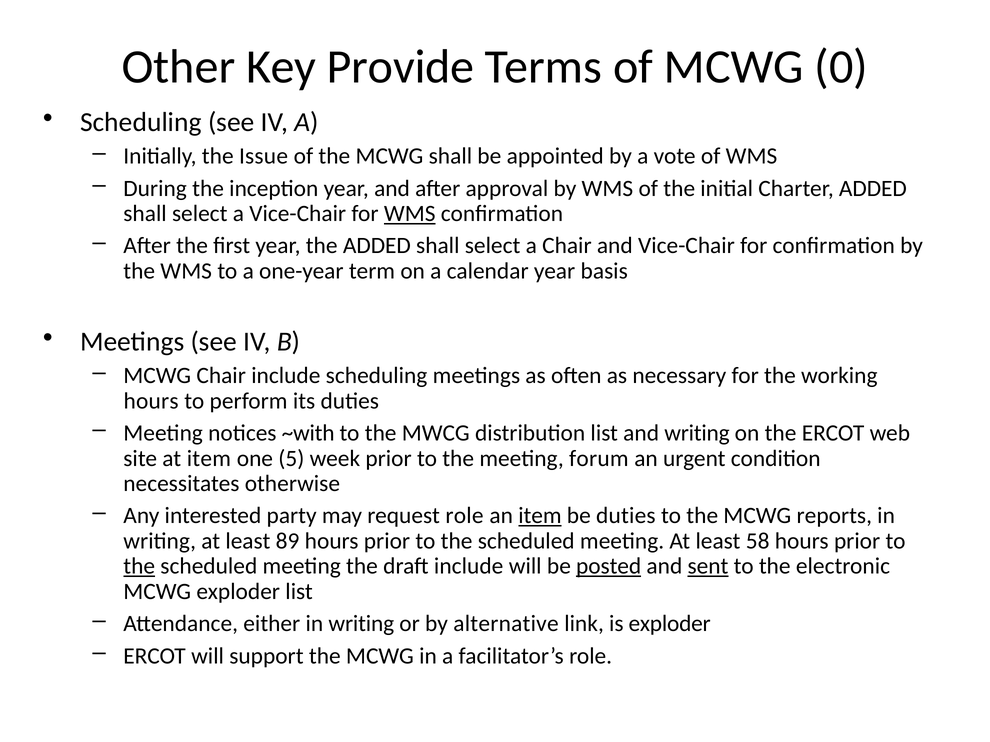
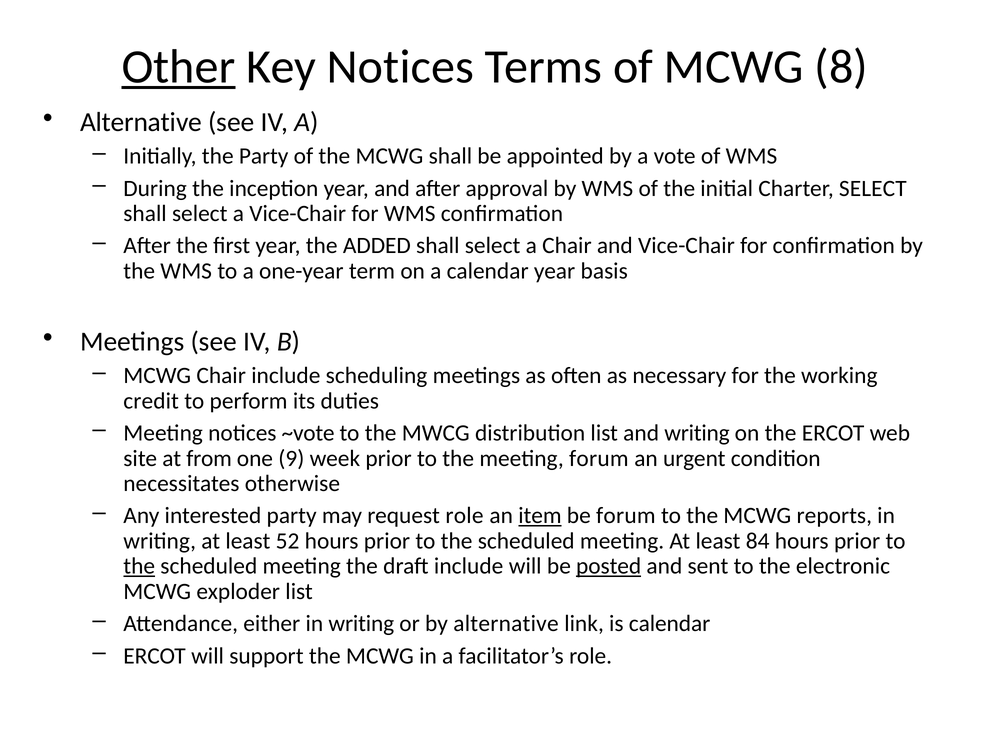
Other underline: none -> present
Key Provide: Provide -> Notices
0: 0 -> 8
Scheduling at (141, 122): Scheduling -> Alternative
the Issue: Issue -> Party
Charter ADDED: ADDED -> SELECT
WMS at (410, 214) underline: present -> none
hours at (151, 401): hours -> credit
~with: ~with -> ~vote
at item: item -> from
5: 5 -> 9
be duties: duties -> forum
89: 89 -> 52
58: 58 -> 84
sent underline: present -> none
is exploder: exploder -> calendar
